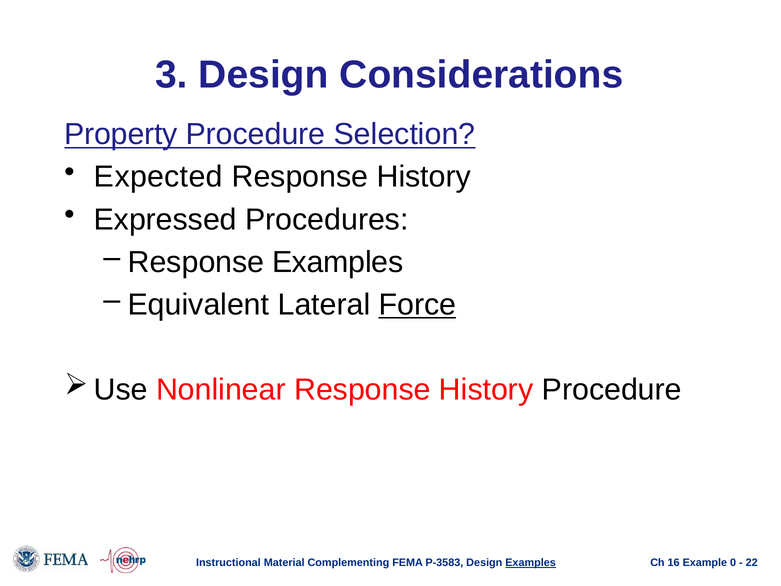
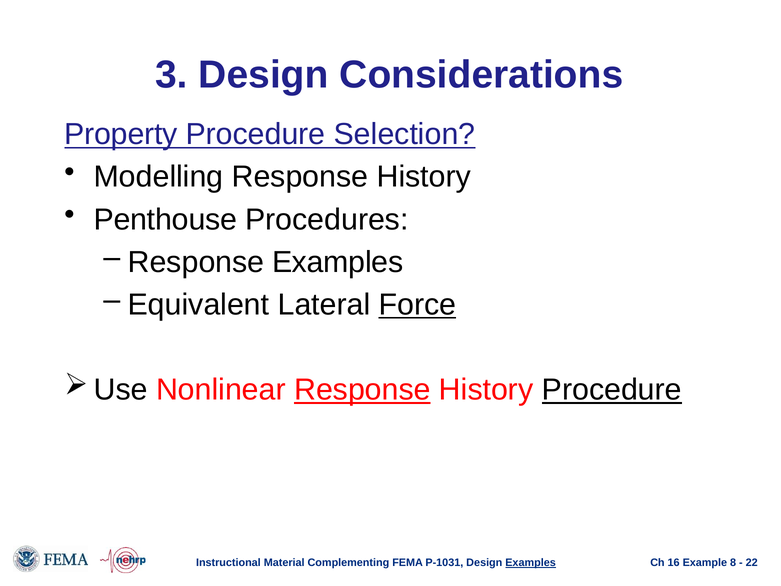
Expected: Expected -> Modelling
Expressed: Expressed -> Penthouse
Response at (362, 390) underline: none -> present
Procedure at (612, 390) underline: none -> present
P-3583: P-3583 -> P-1031
0: 0 -> 8
